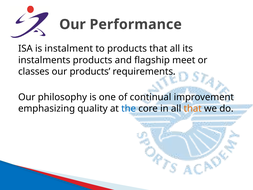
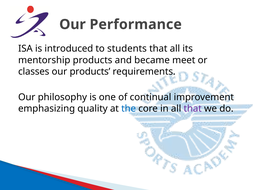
instalment: instalment -> introduced
to products: products -> students
instalments: instalments -> mentorship
flagship: flagship -> became
that at (193, 108) colour: orange -> purple
